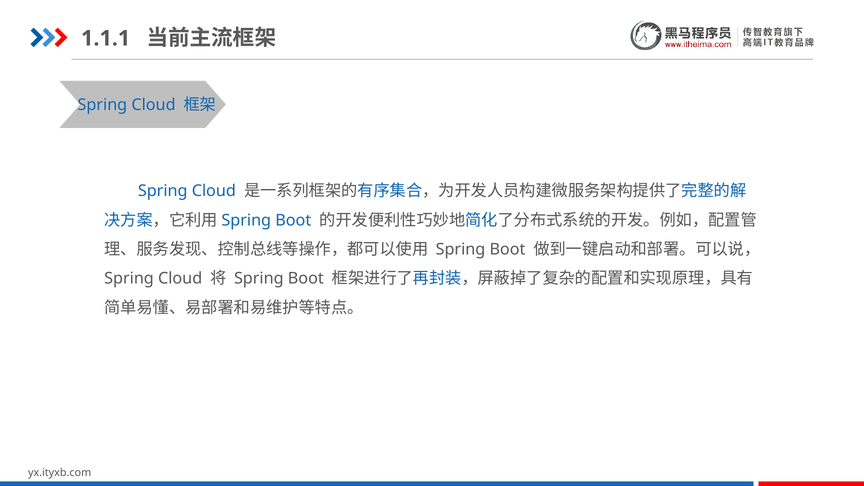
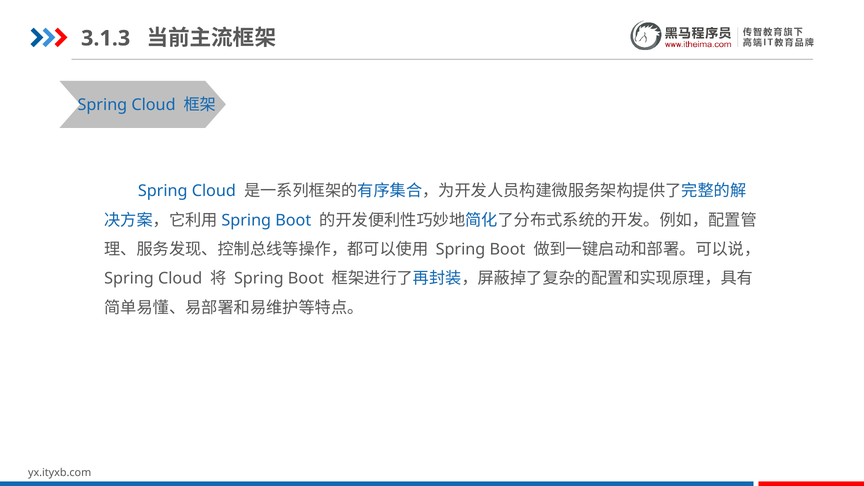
1.1.1: 1.1.1 -> 3.1.3
